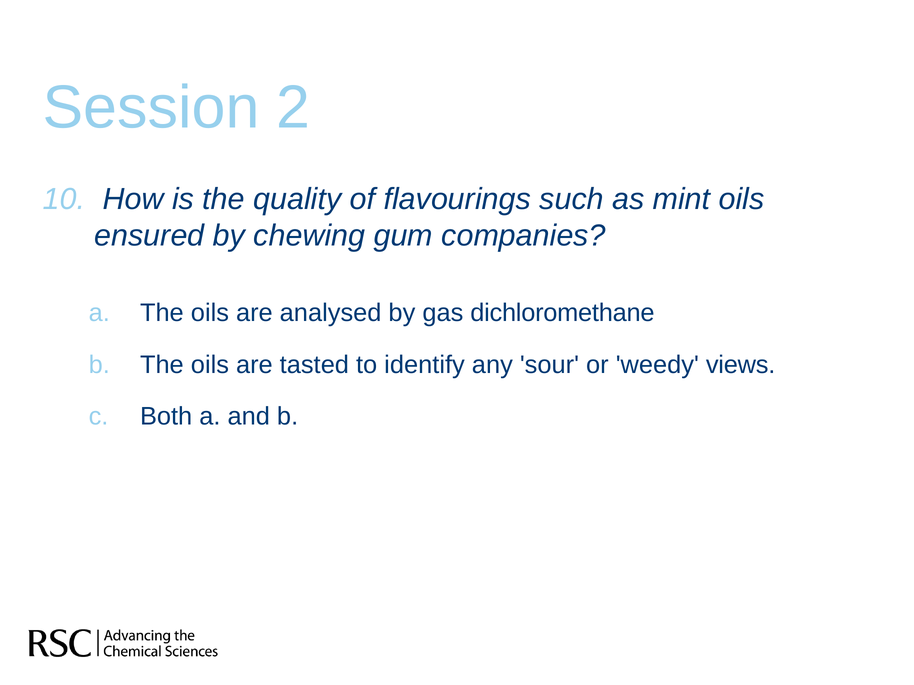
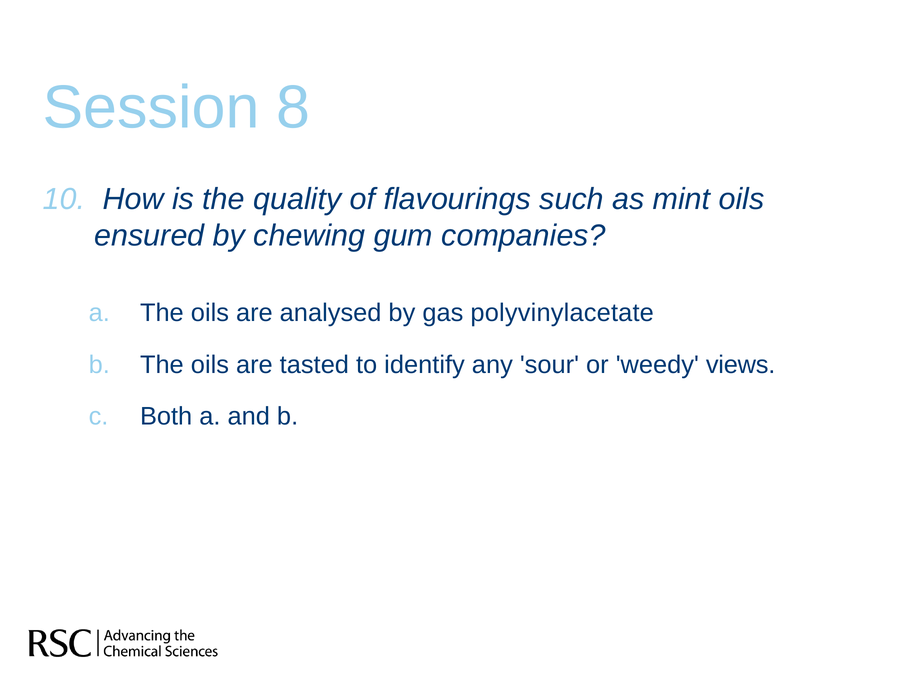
2: 2 -> 8
dichloromethane: dichloromethane -> polyvinylacetate
